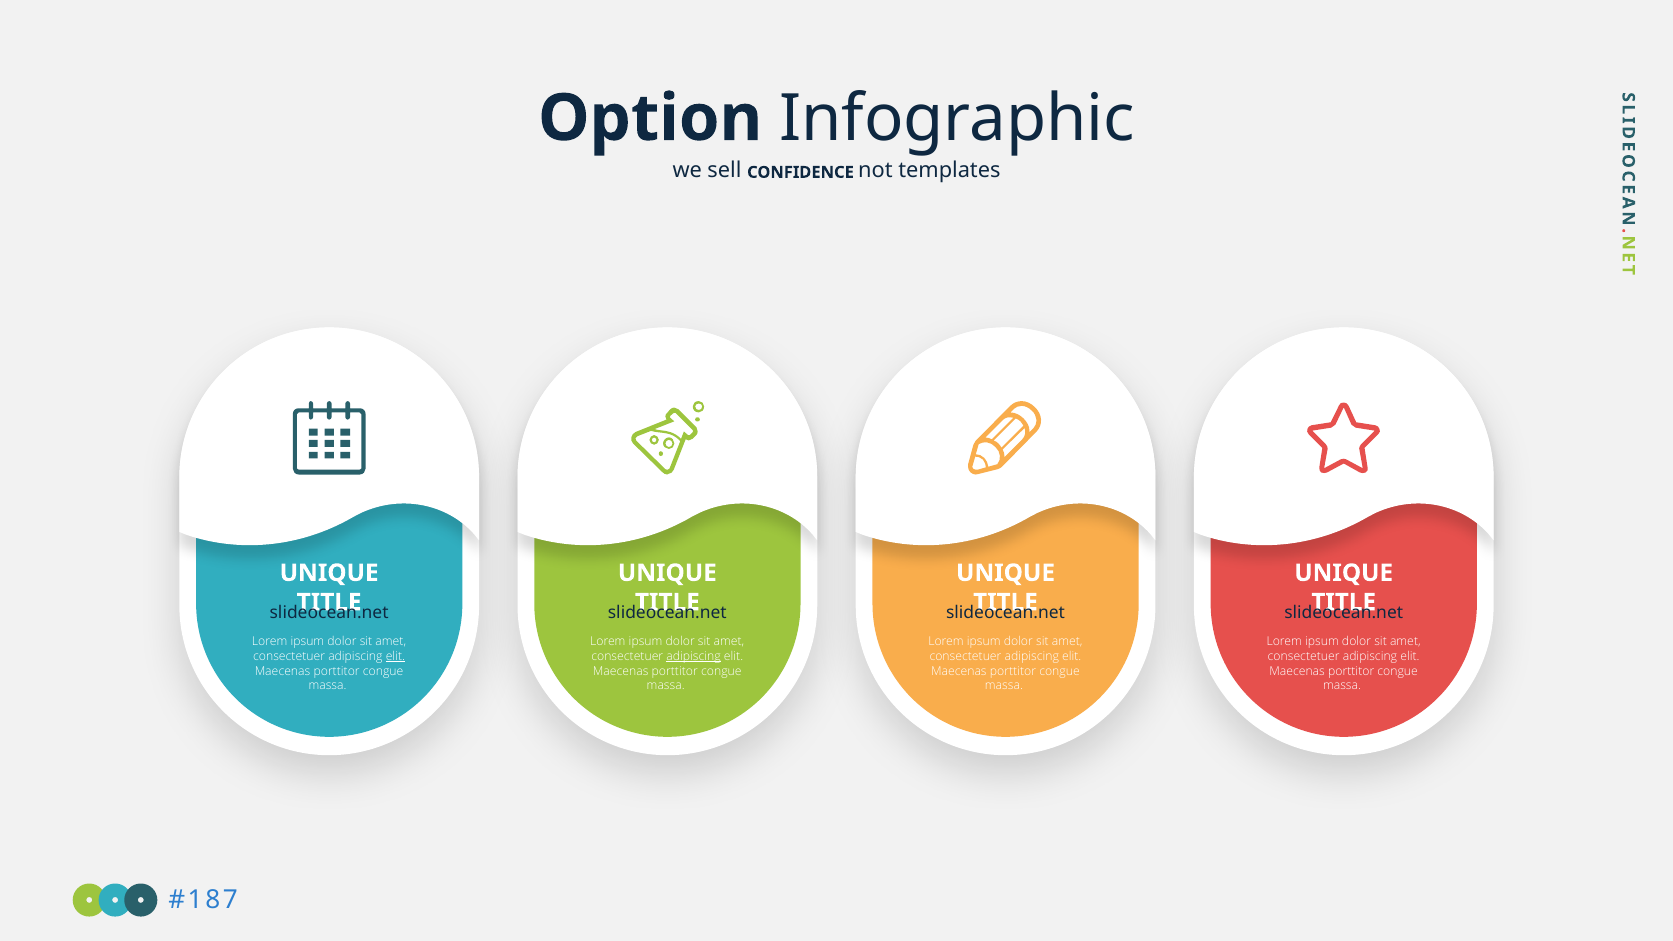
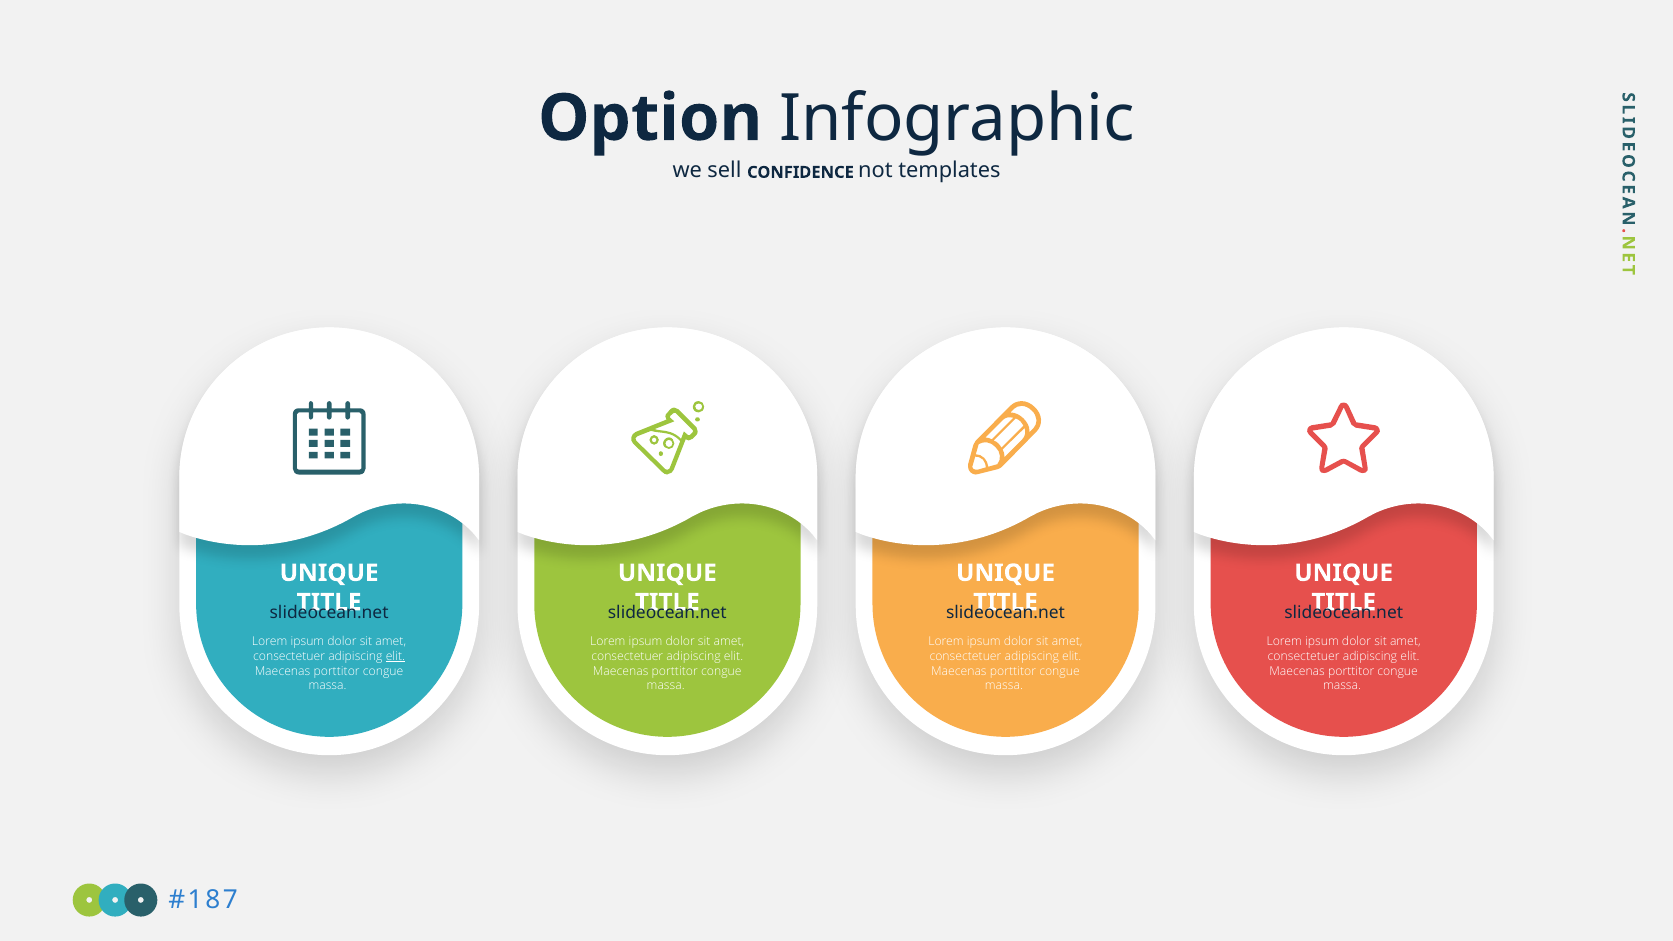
adipiscing at (694, 657) underline: present -> none
